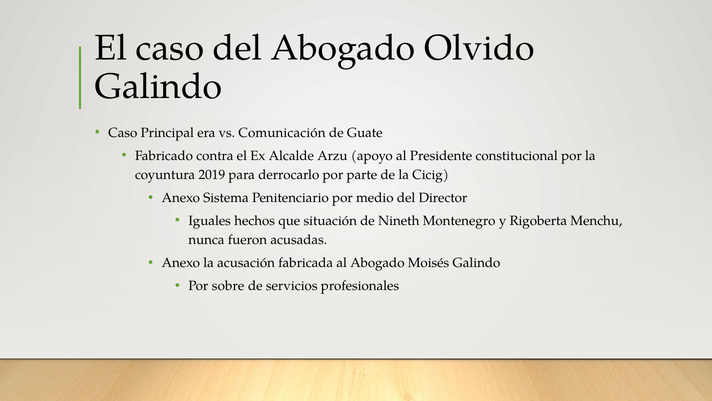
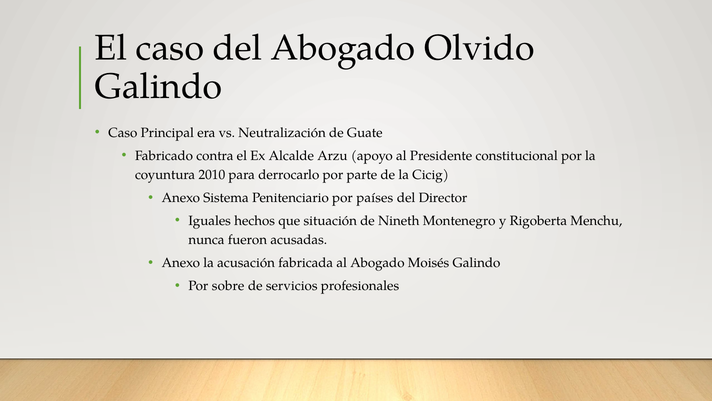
Comunicación: Comunicación -> Neutralización
2019: 2019 -> 2010
medio: medio -> países
